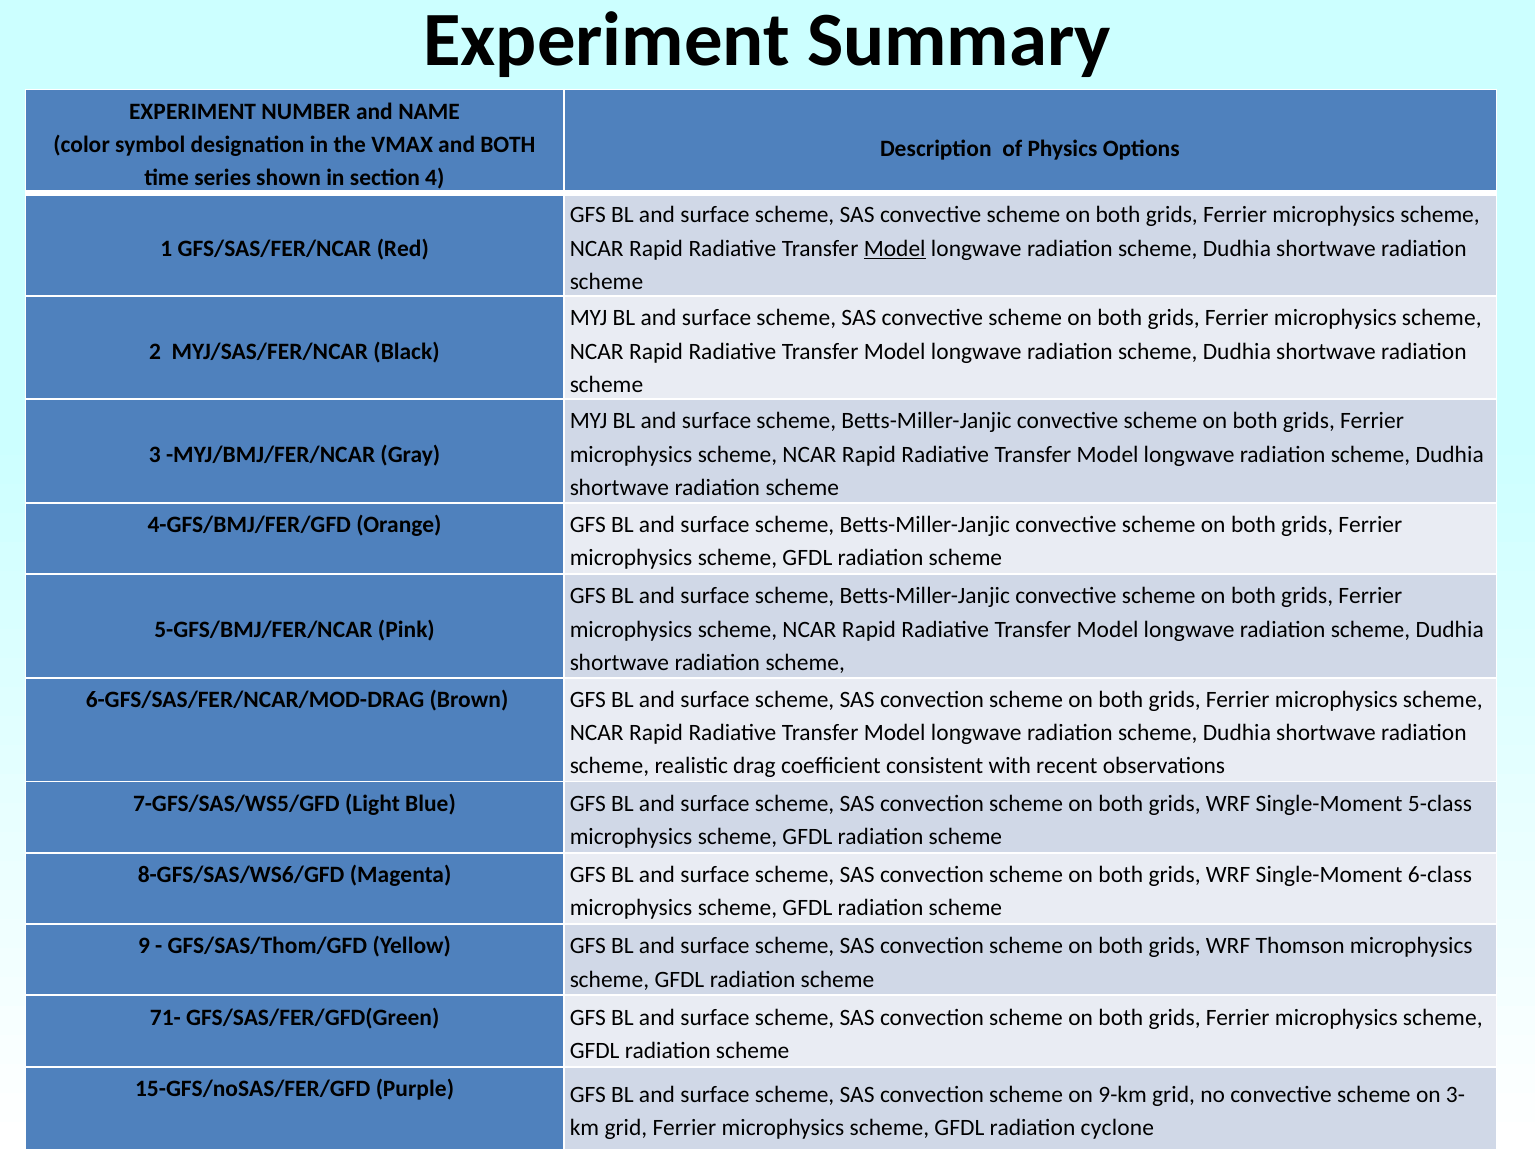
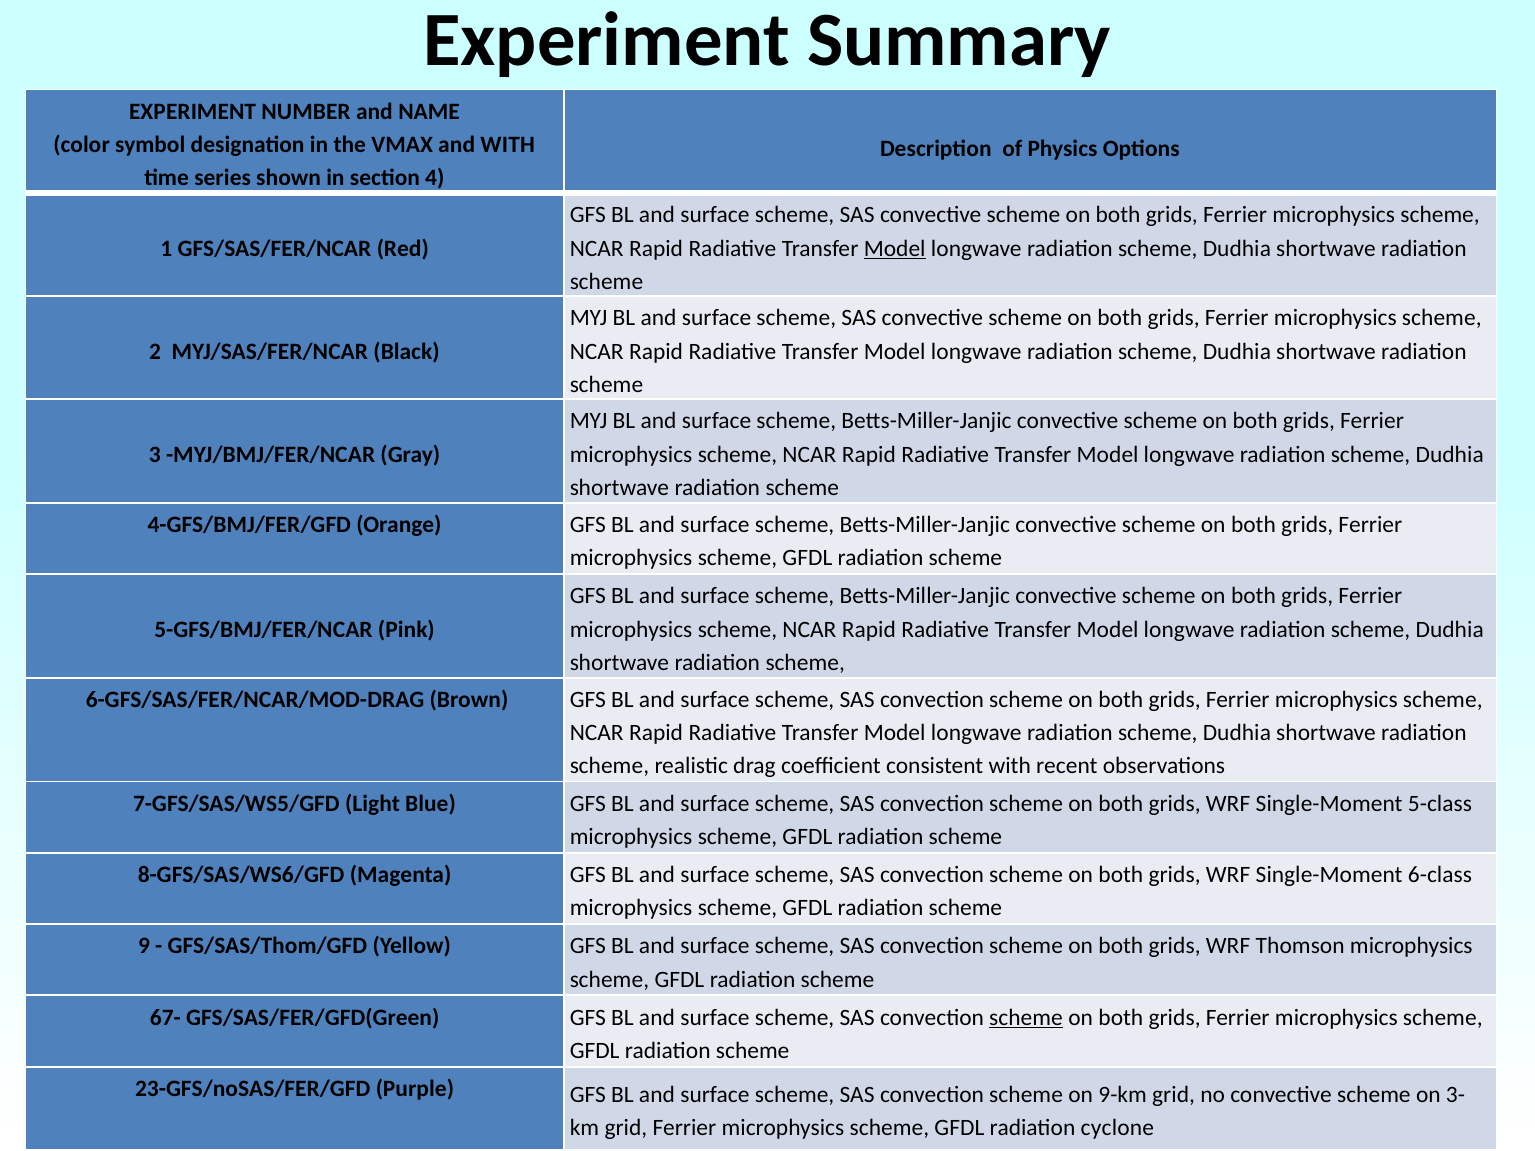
and BOTH: BOTH -> WITH
71-: 71- -> 67-
scheme at (1026, 1018) underline: none -> present
15-GFS/noSAS/FER/GFD: 15-GFS/noSAS/FER/GFD -> 23-GFS/noSAS/FER/GFD
